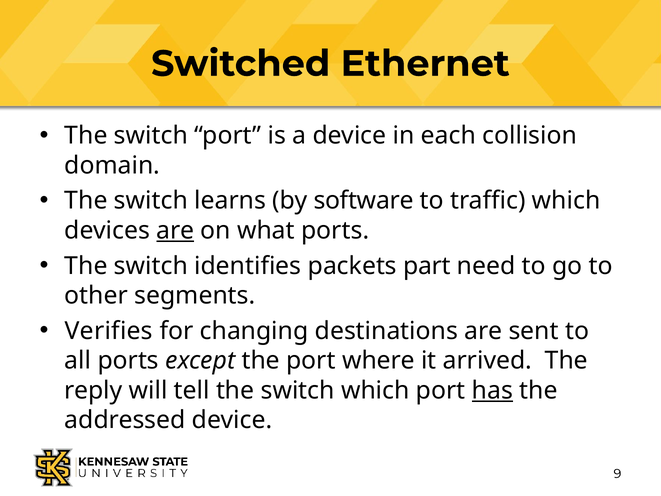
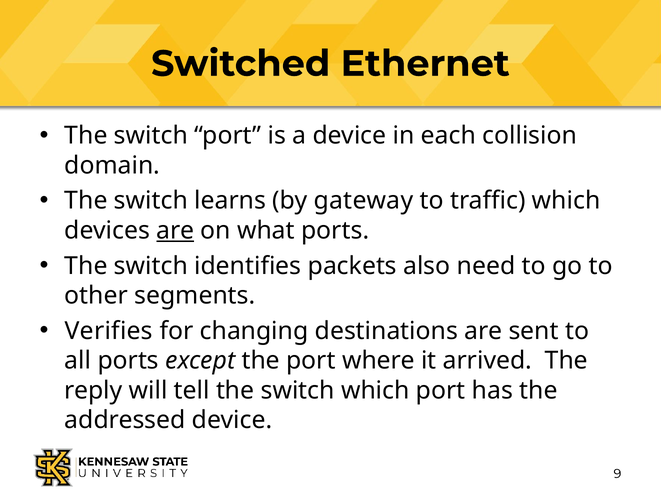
software: software -> gateway
part: part -> also
has underline: present -> none
